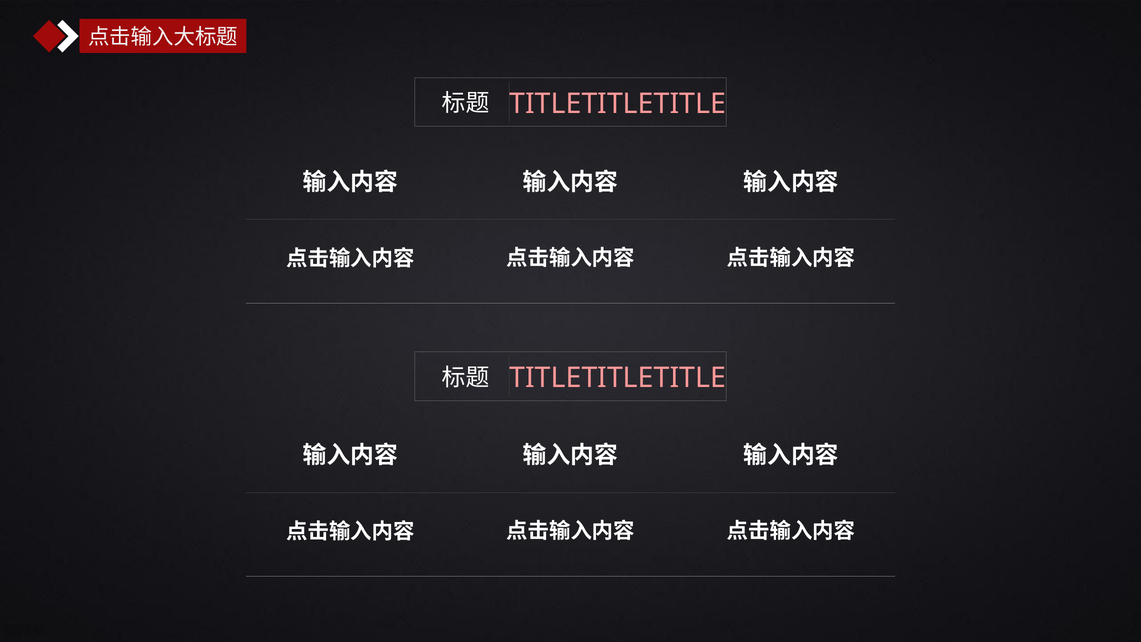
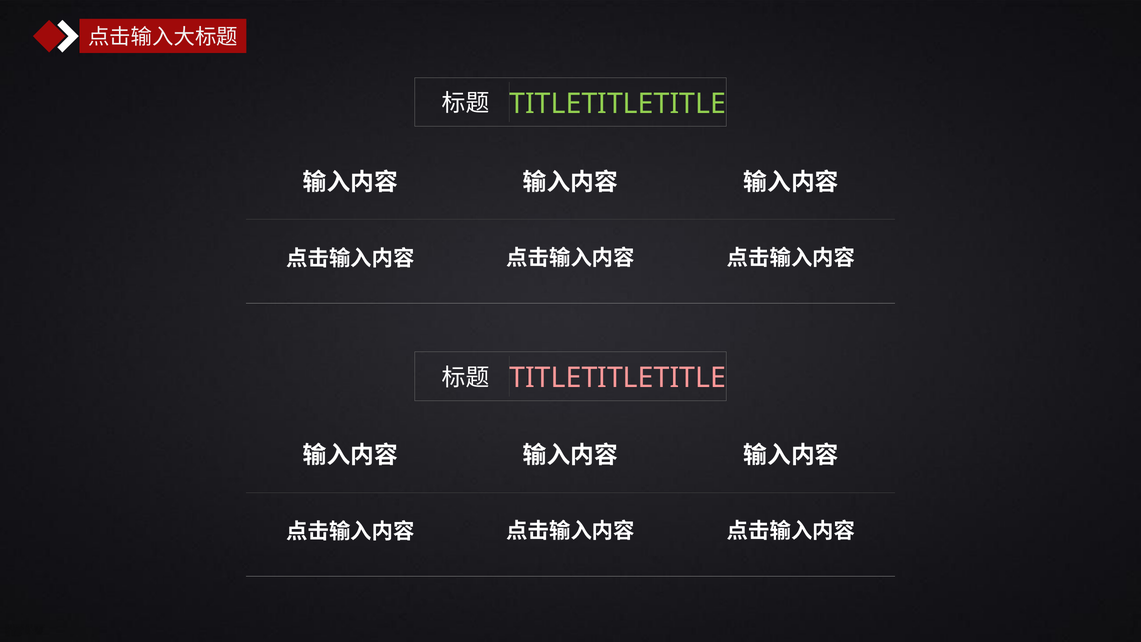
TITLETITLETITLE at (618, 104) colour: pink -> light green
